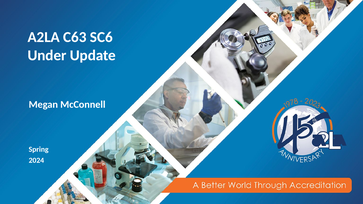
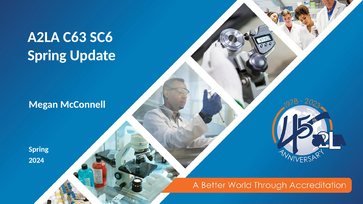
Under at (47, 56): Under -> Spring
